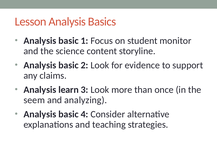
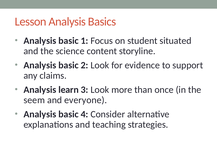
monitor: monitor -> situated
analyzing: analyzing -> everyone
